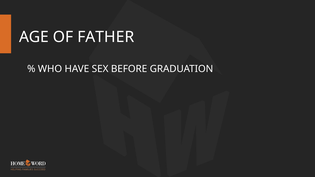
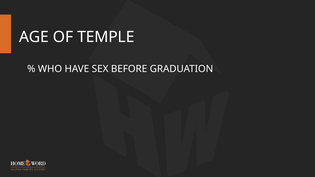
FATHER: FATHER -> TEMPLE
